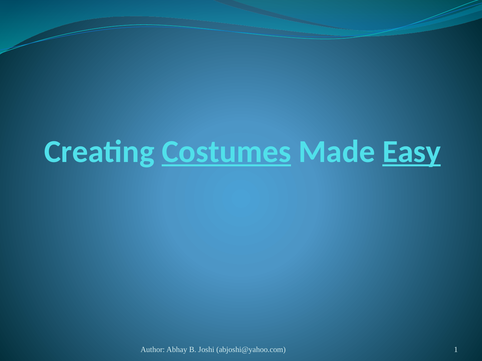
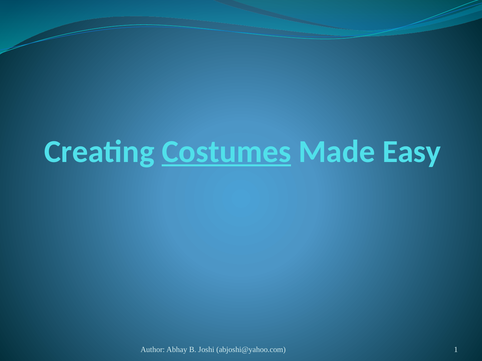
Easy underline: present -> none
